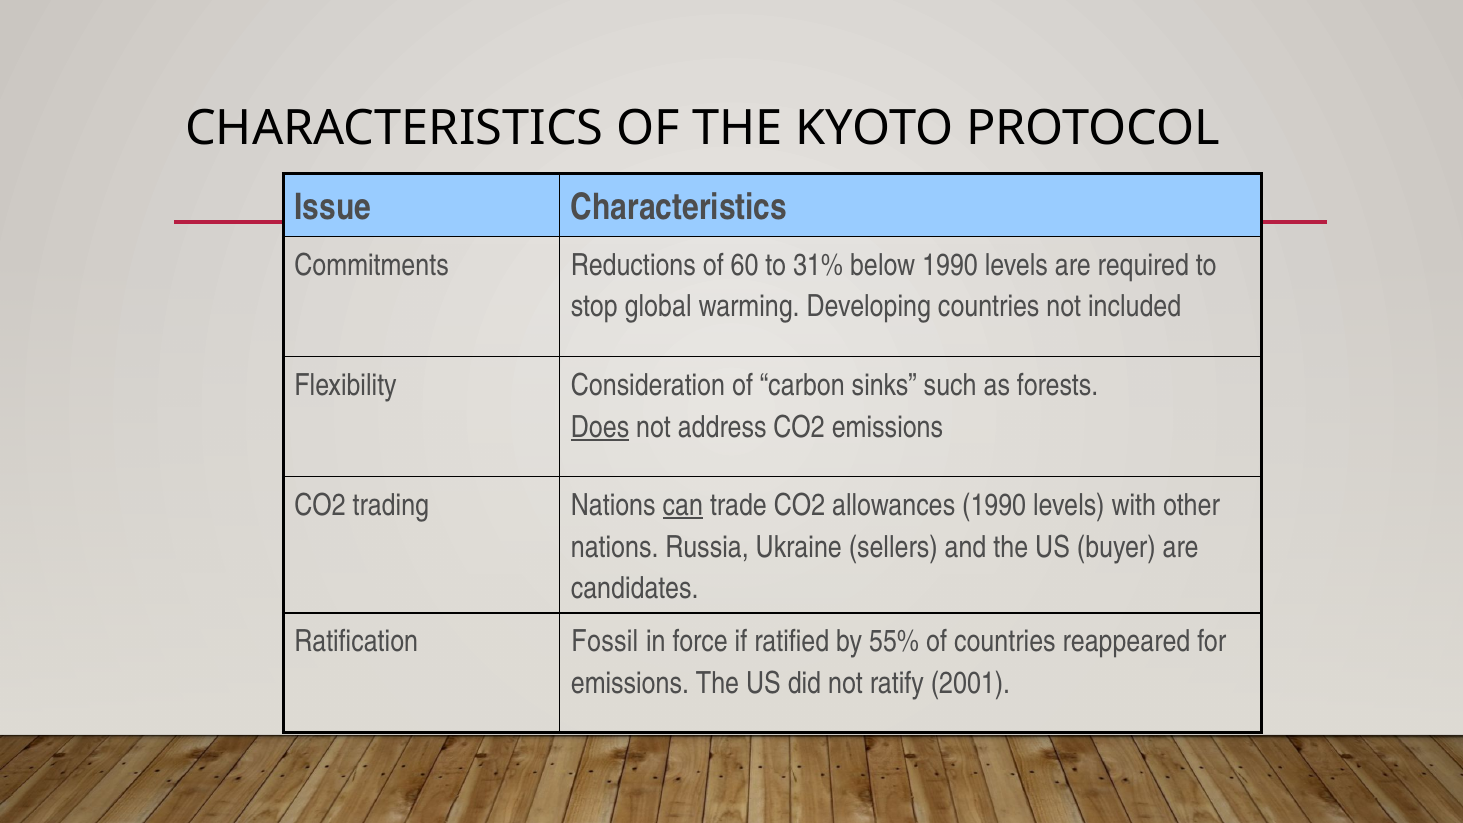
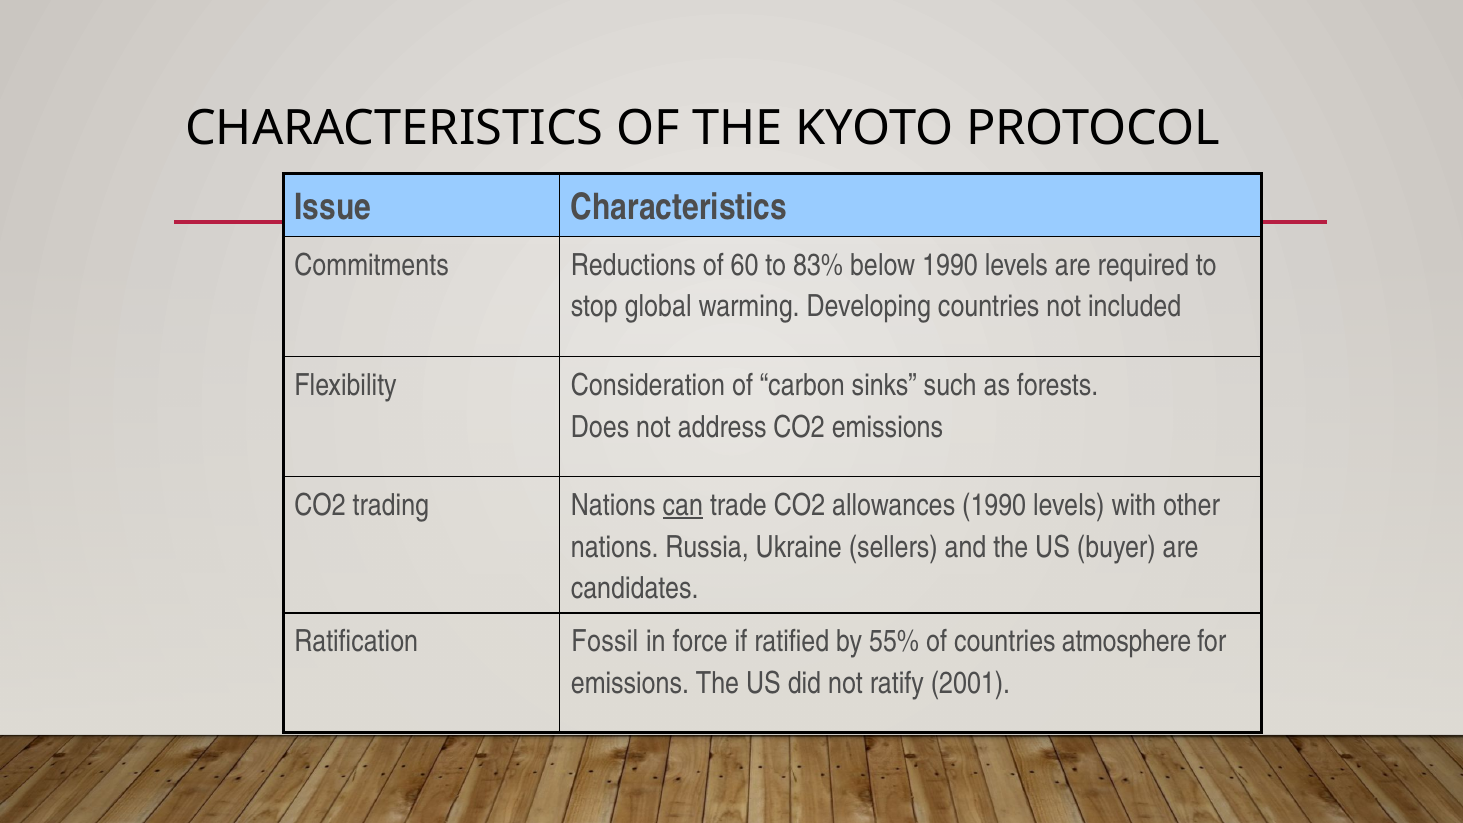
31%: 31% -> 83%
Does underline: present -> none
reappeared: reappeared -> atmosphere
